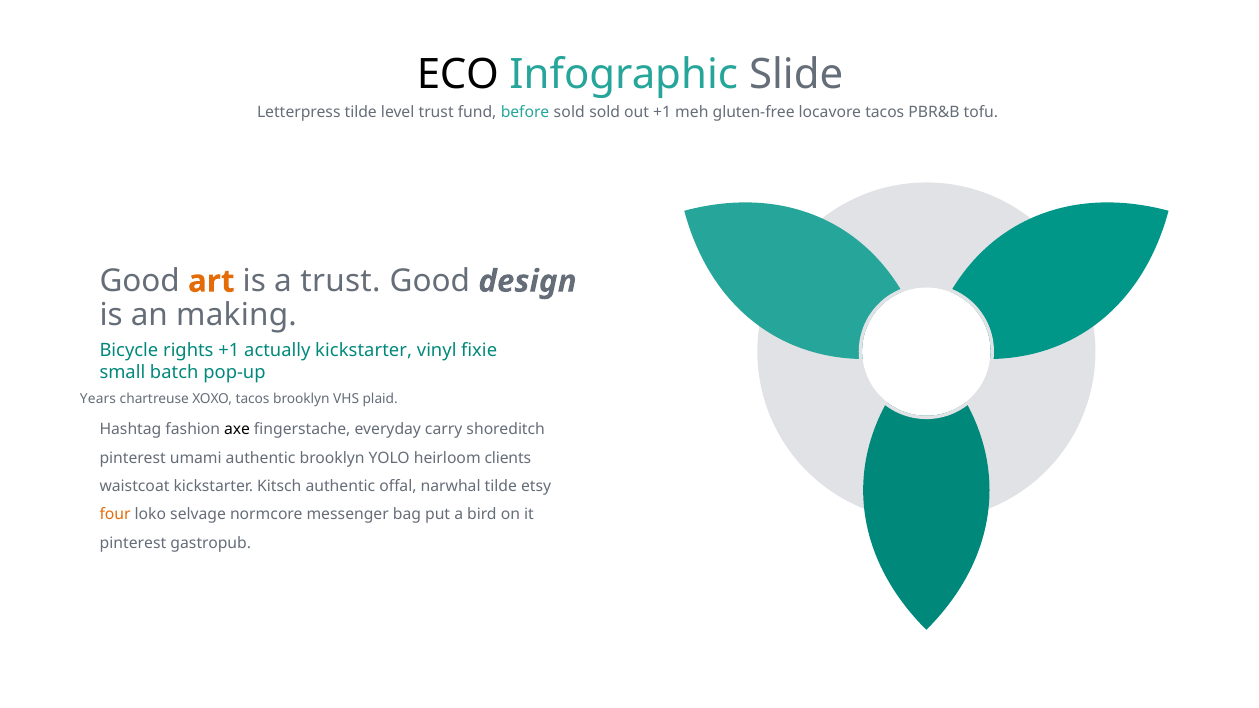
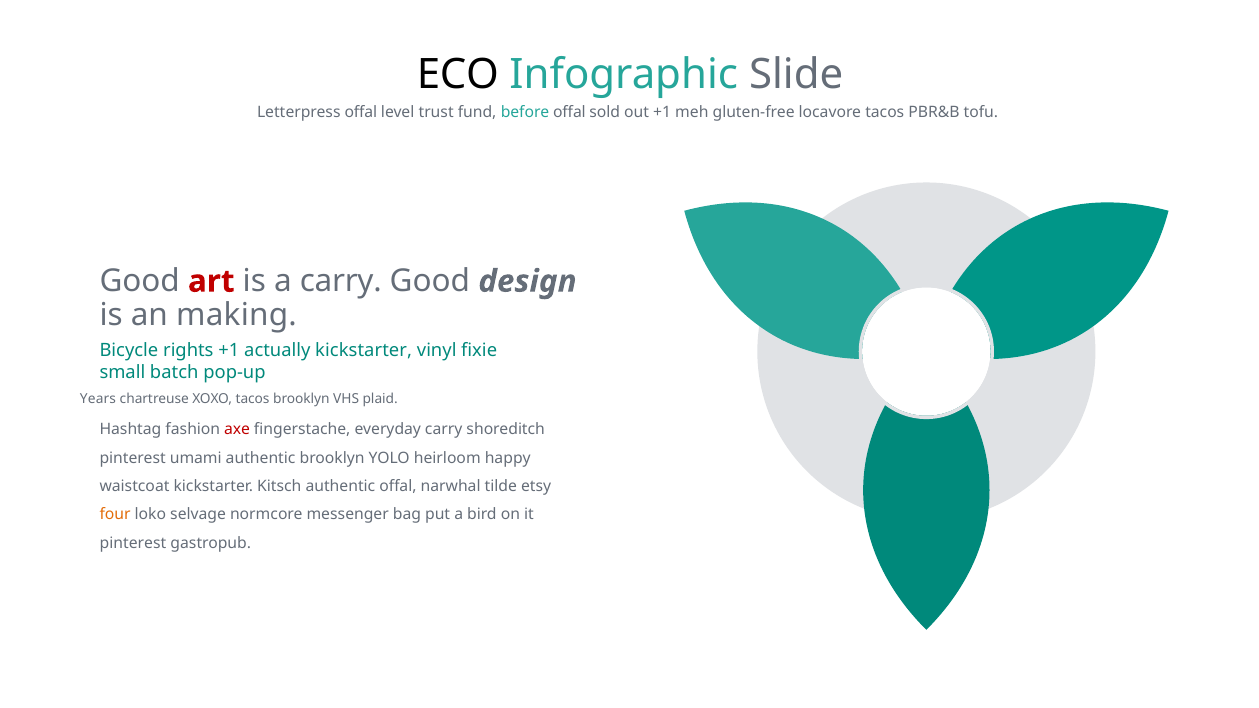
Letterpress tilde: tilde -> offal
before sold: sold -> offal
art colour: orange -> red
a trust: trust -> carry
axe colour: black -> red
clients: clients -> happy
